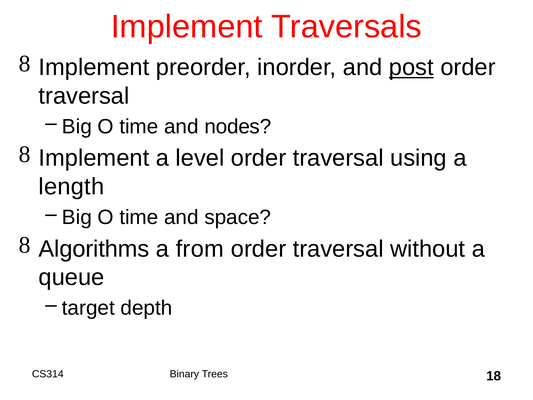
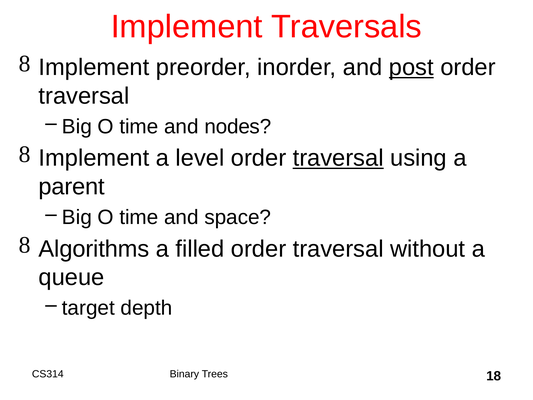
traversal at (338, 158) underline: none -> present
length: length -> parent
from: from -> filled
